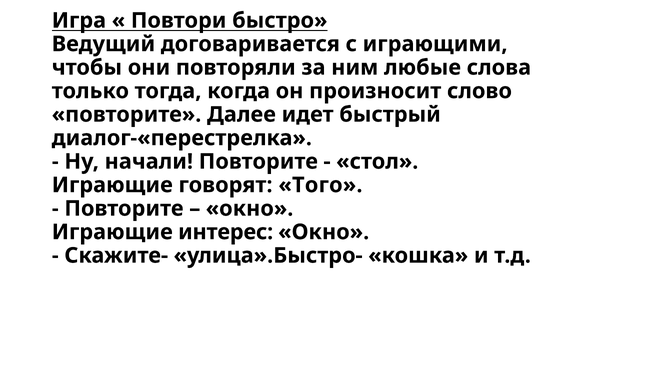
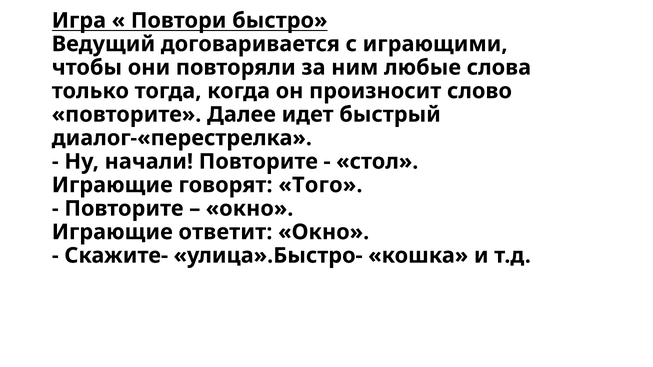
интерес: интерес -> ответит
